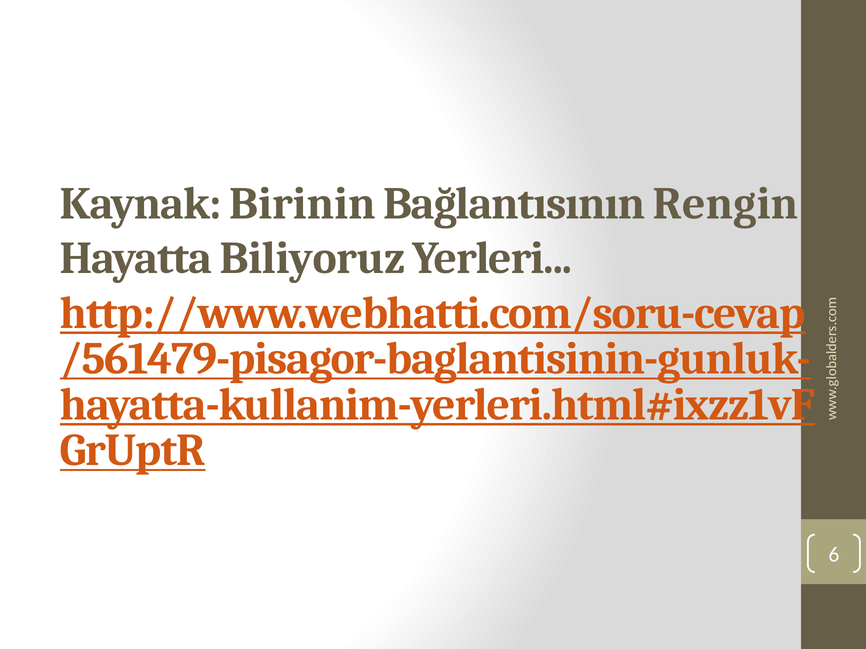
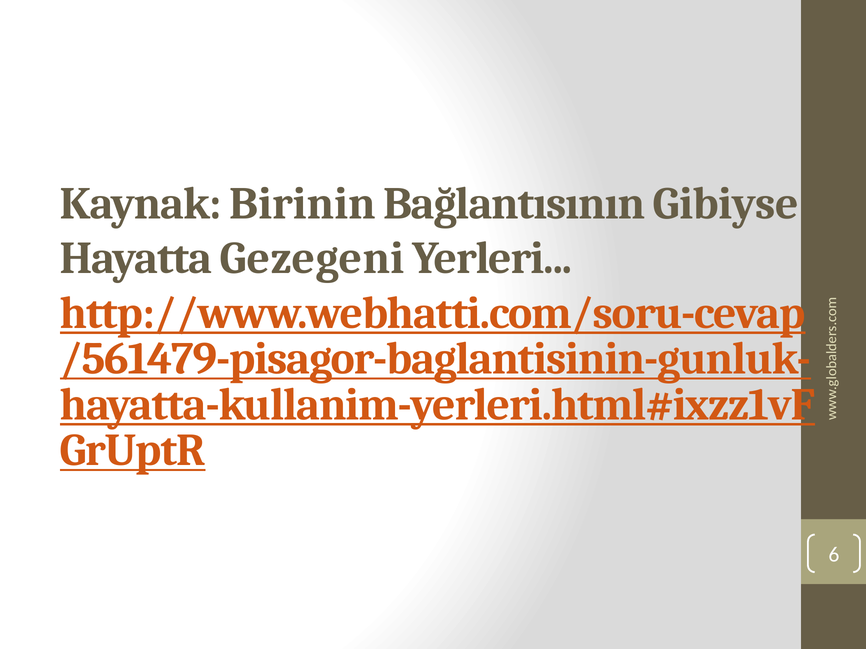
Rengin: Rengin -> Gibiyse
Biliyoruz: Biliyoruz -> Gezegeni
